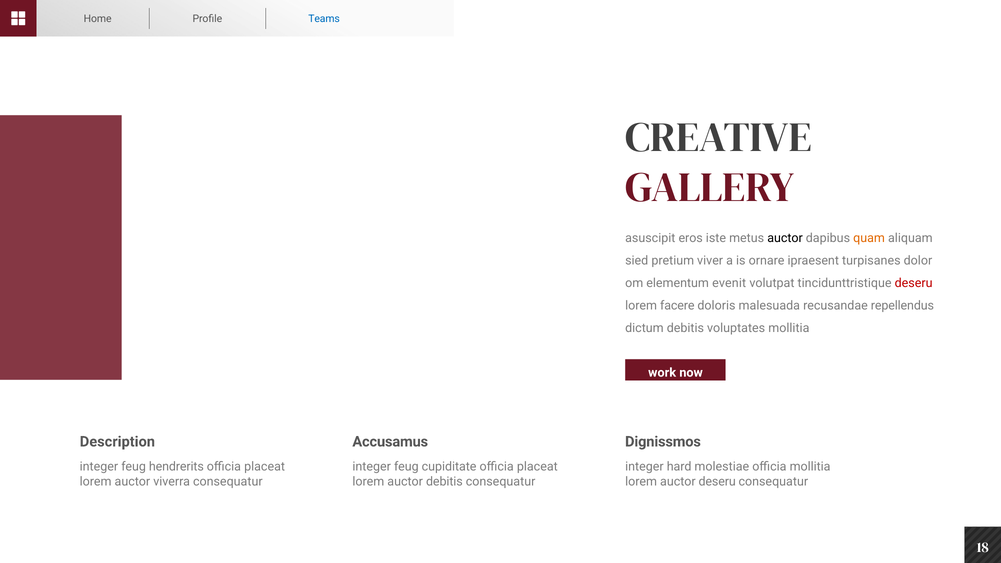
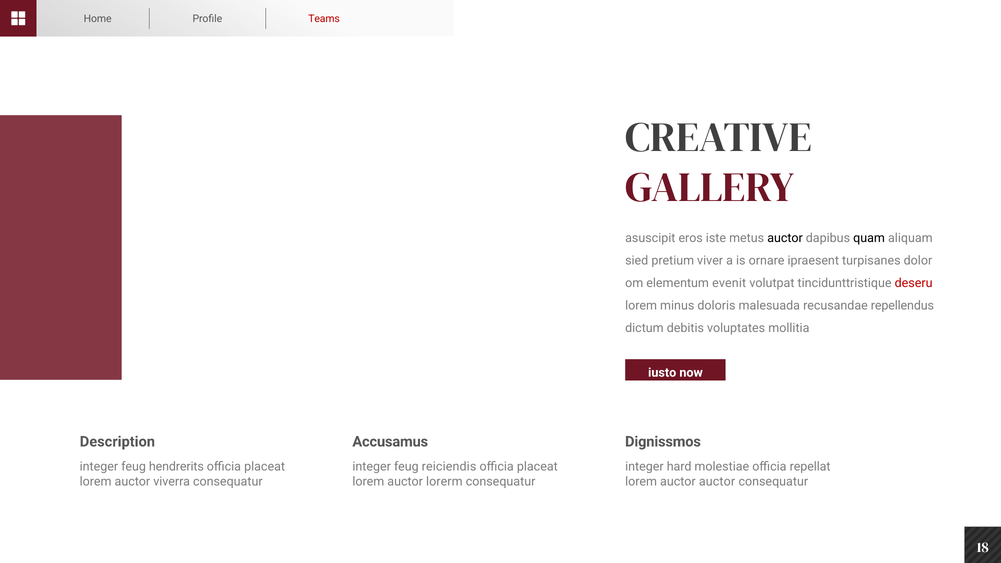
Teams colour: blue -> red
quam colour: orange -> black
facere: facere -> minus
work: work -> iusto
cupiditate: cupiditate -> reiciendis
officia mollitia: mollitia -> repellat
auctor debitis: debitis -> lorerm
auctor deseru: deseru -> auctor
